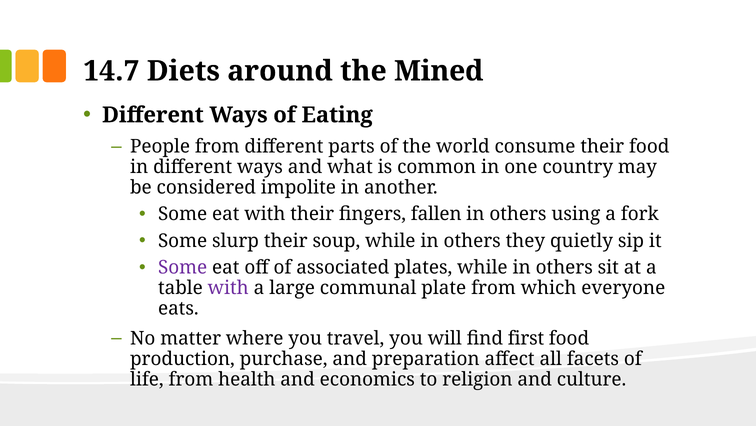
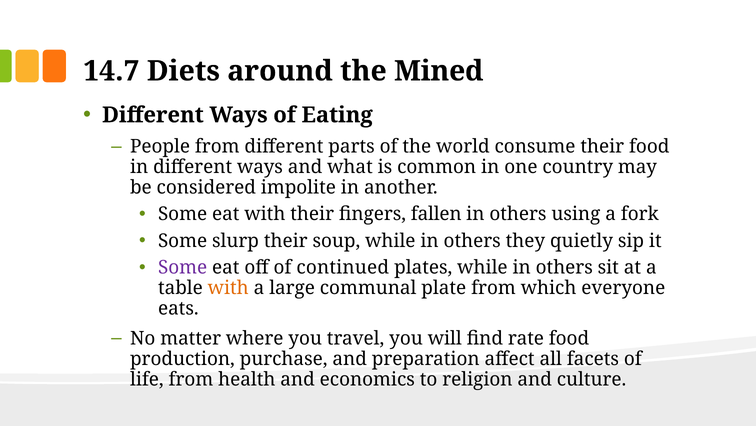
associated: associated -> continued
with at (228, 288) colour: purple -> orange
first: first -> rate
